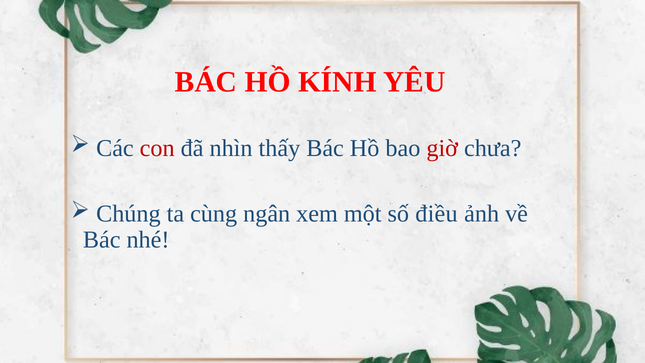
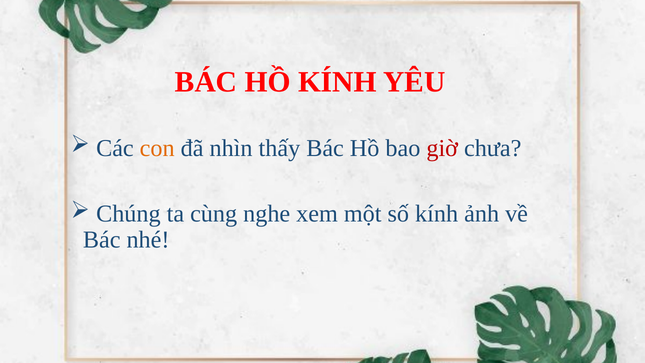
con colour: red -> orange
ngân: ngân -> nghe
số điều: điều -> kính
